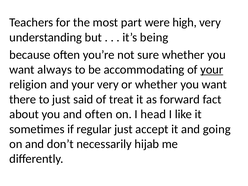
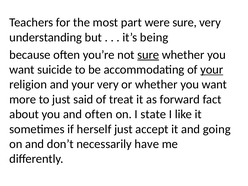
were high: high -> sure
sure at (148, 55) underline: none -> present
always: always -> suicide
there: there -> more
head: head -> state
regular: regular -> herself
hijab: hijab -> have
